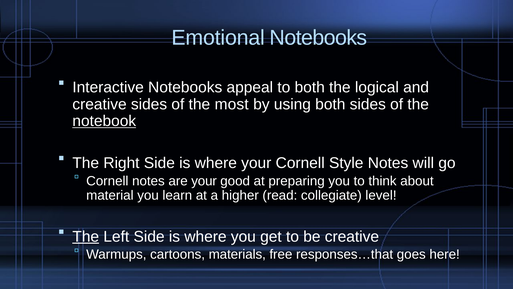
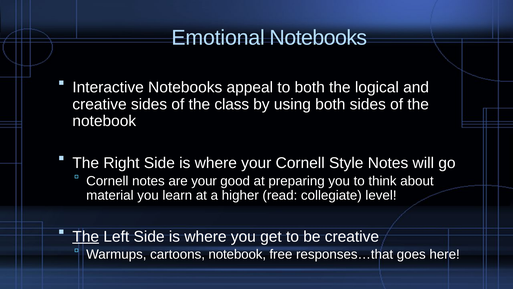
most: most -> class
notebook at (104, 121) underline: present -> none
cartoons materials: materials -> notebook
